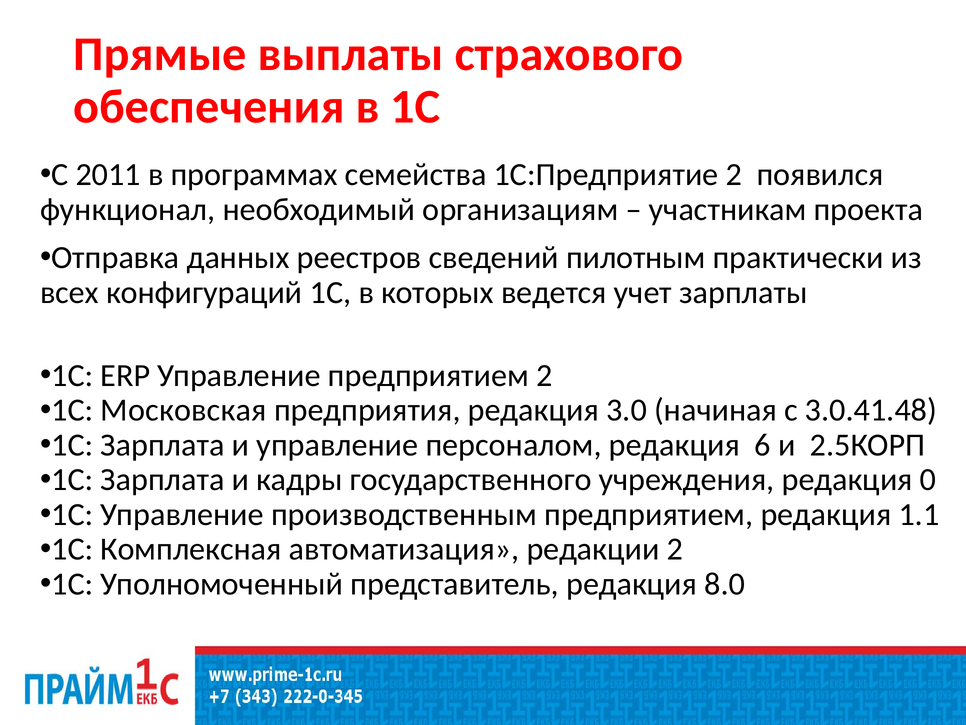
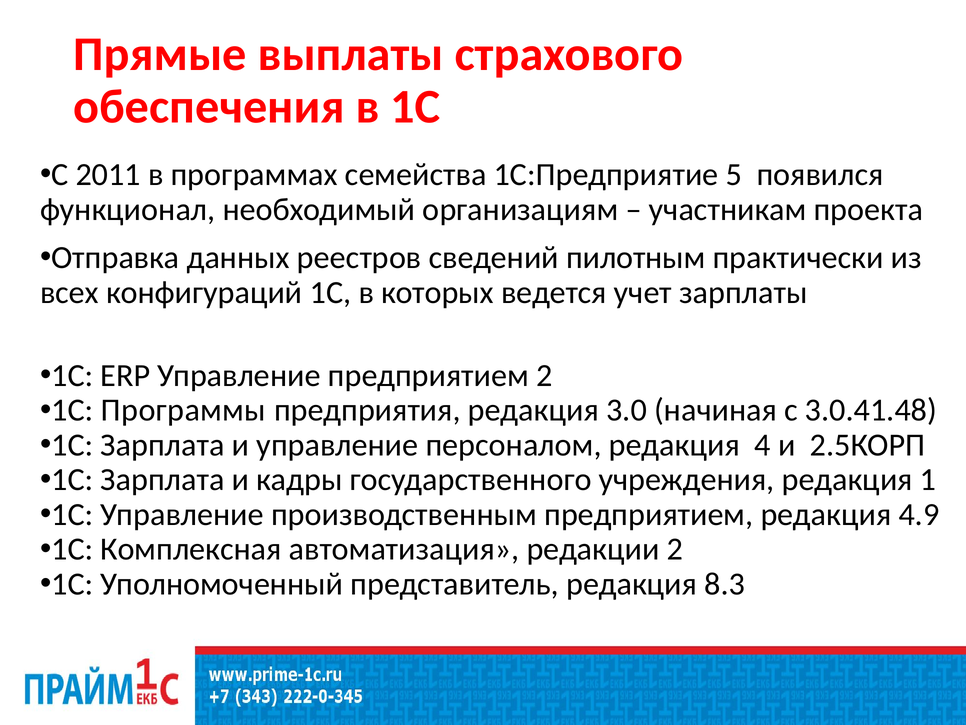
1С:Предприятие 2: 2 -> 5
Московская: Московская -> Программы
6: 6 -> 4
0: 0 -> 1
1.1: 1.1 -> 4.9
8.0: 8.0 -> 8.3
